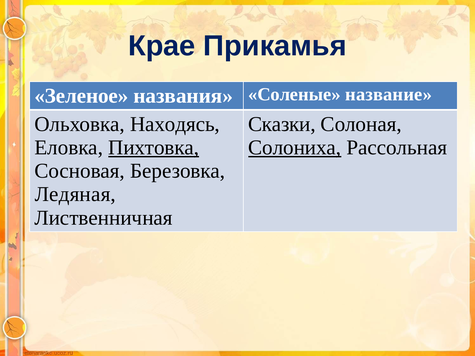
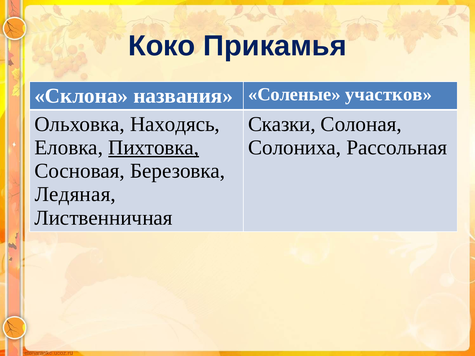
Крае: Крае -> Коко
Зеленое: Зеленое -> Склона
название: название -> участков
Солониха underline: present -> none
